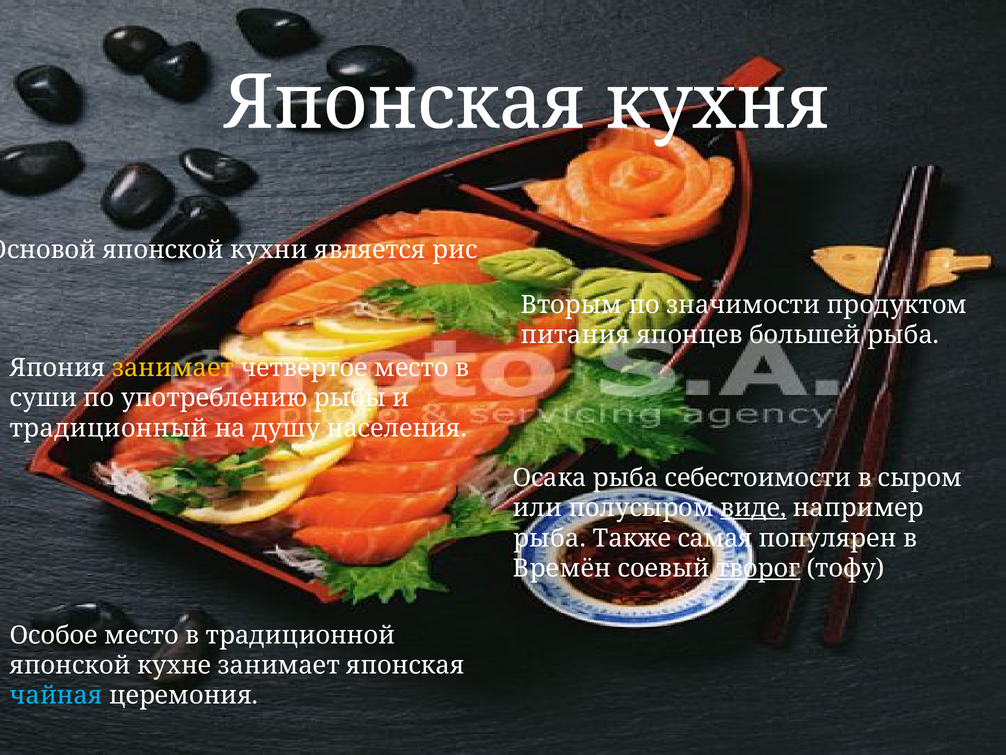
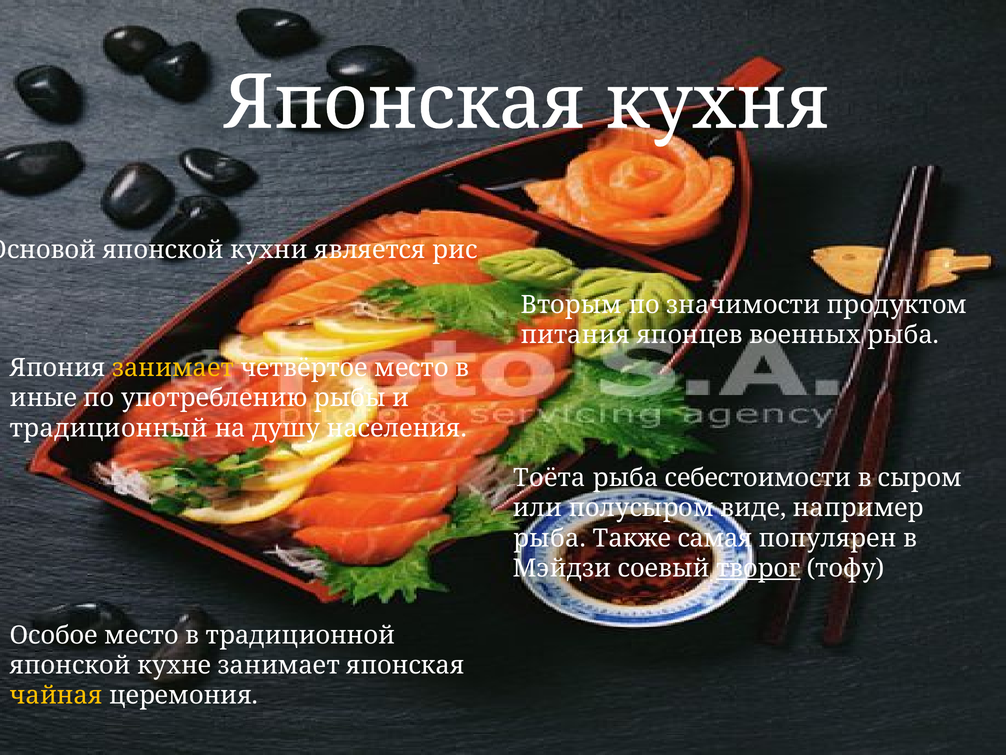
большей: большей -> военных
суши: суши -> иные
Осака: Осака -> Тоёта
виде underline: present -> none
Времён: Времён -> Мэйдзи
чайная colour: light blue -> yellow
